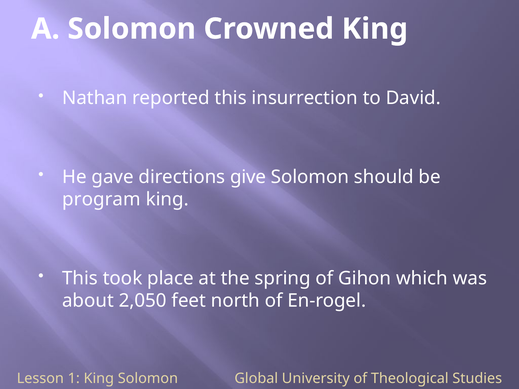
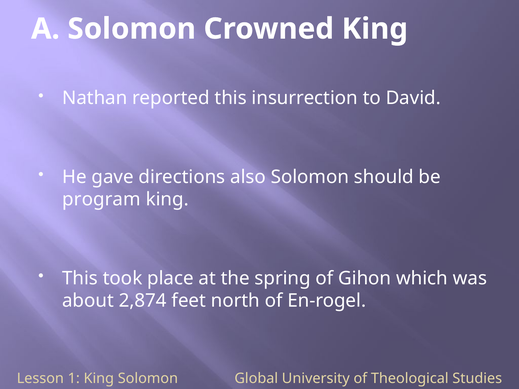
give: give -> also
2,050: 2,050 -> 2,874
